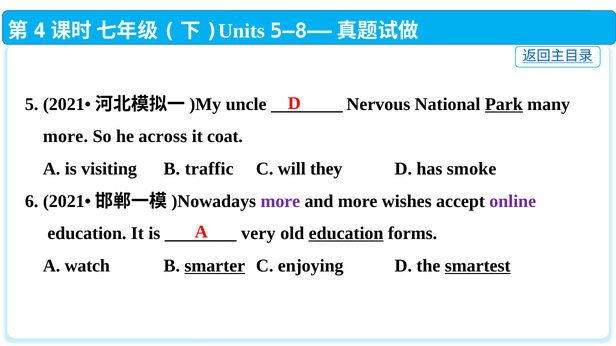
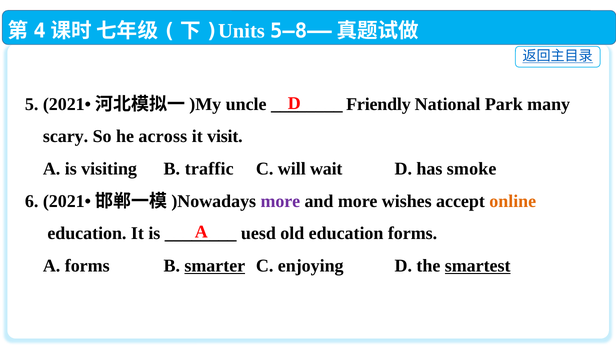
Nervous: Nervous -> Friendly
Park underline: present -> none
more at (65, 137): more -> scary
coat: coat -> visit
they: they -> wait
online colour: purple -> orange
very: very -> uesd
education at (346, 234) underline: present -> none
A watch: watch -> forms
